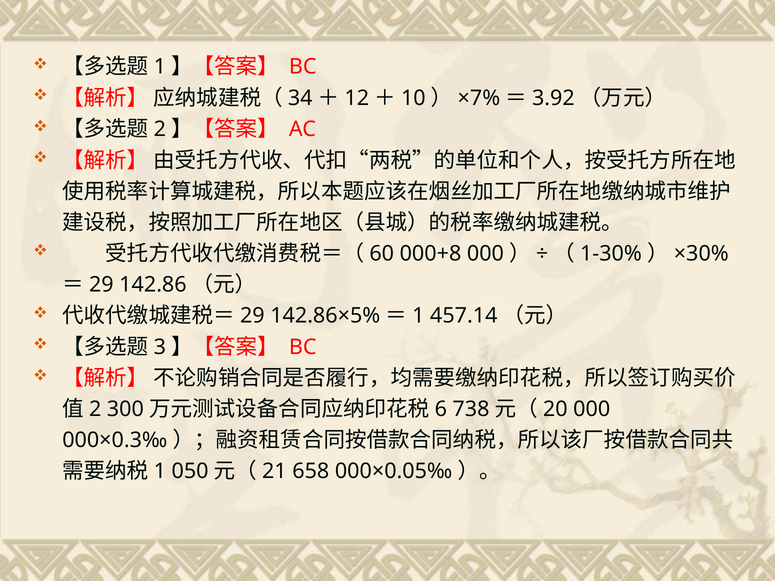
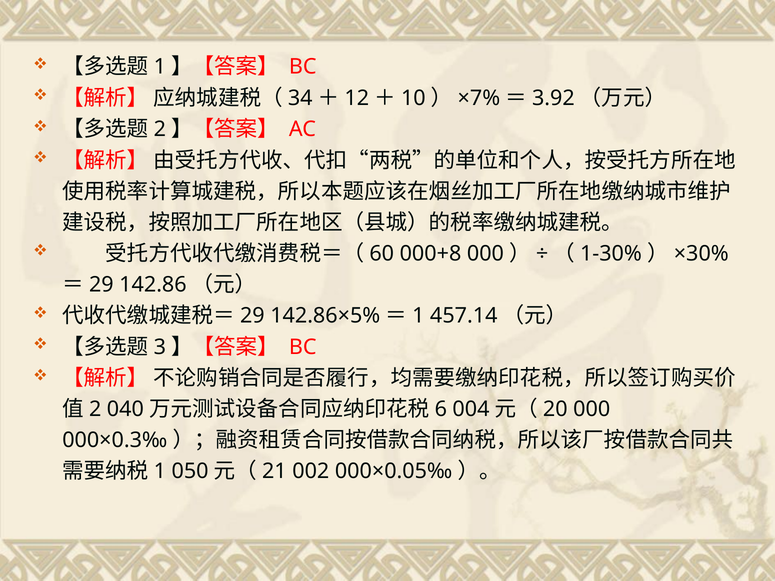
300: 300 -> 040
738: 738 -> 004
658: 658 -> 002
